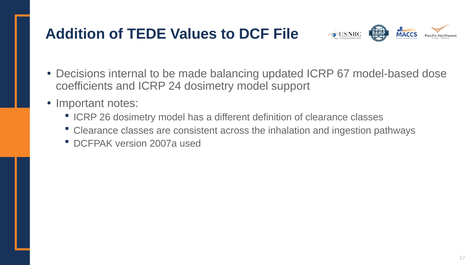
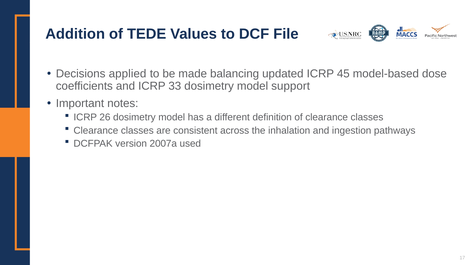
internal: internal -> applied
67: 67 -> 45
24: 24 -> 33
